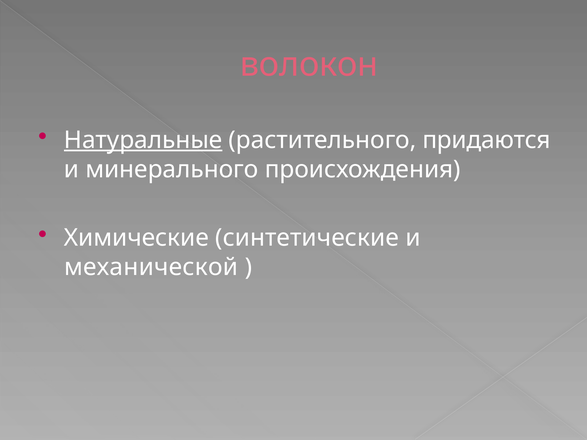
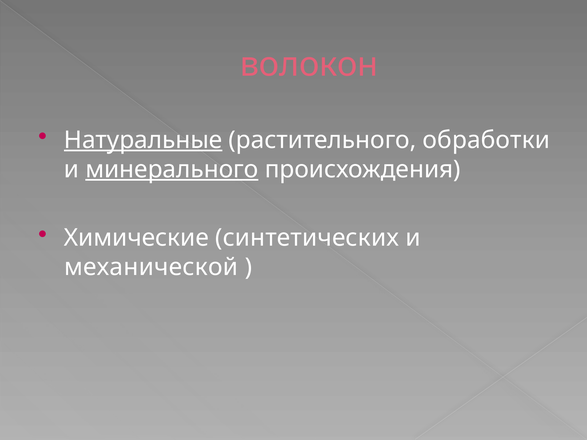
придаются: придаются -> обработки
минерального underline: none -> present
синтетические: синтетические -> синтетических
